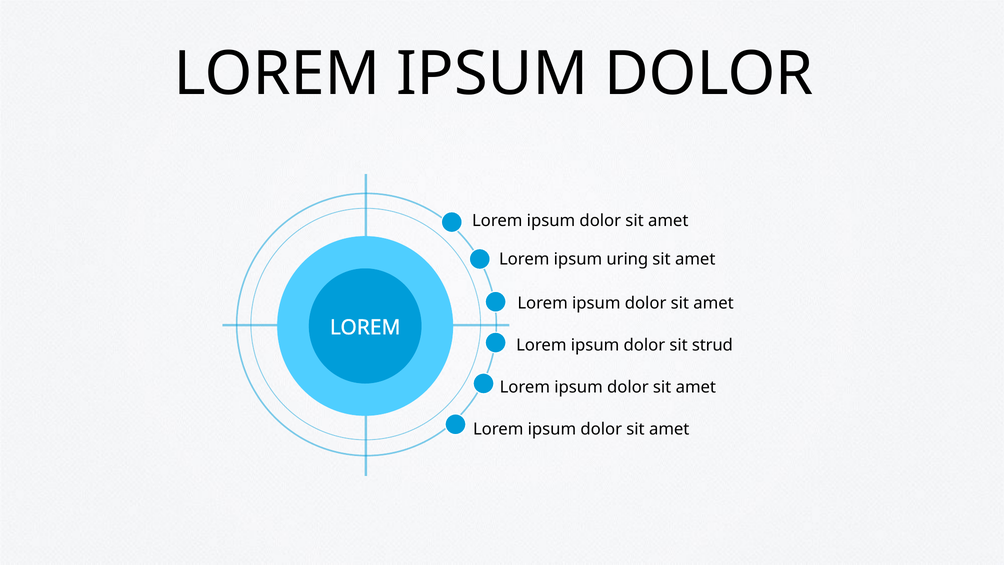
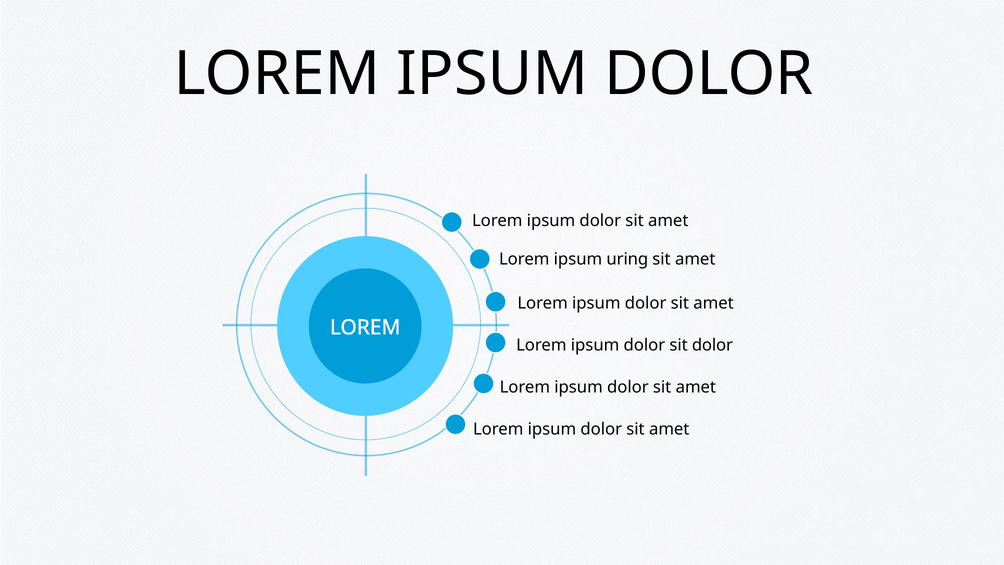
sit strud: strud -> dolor
